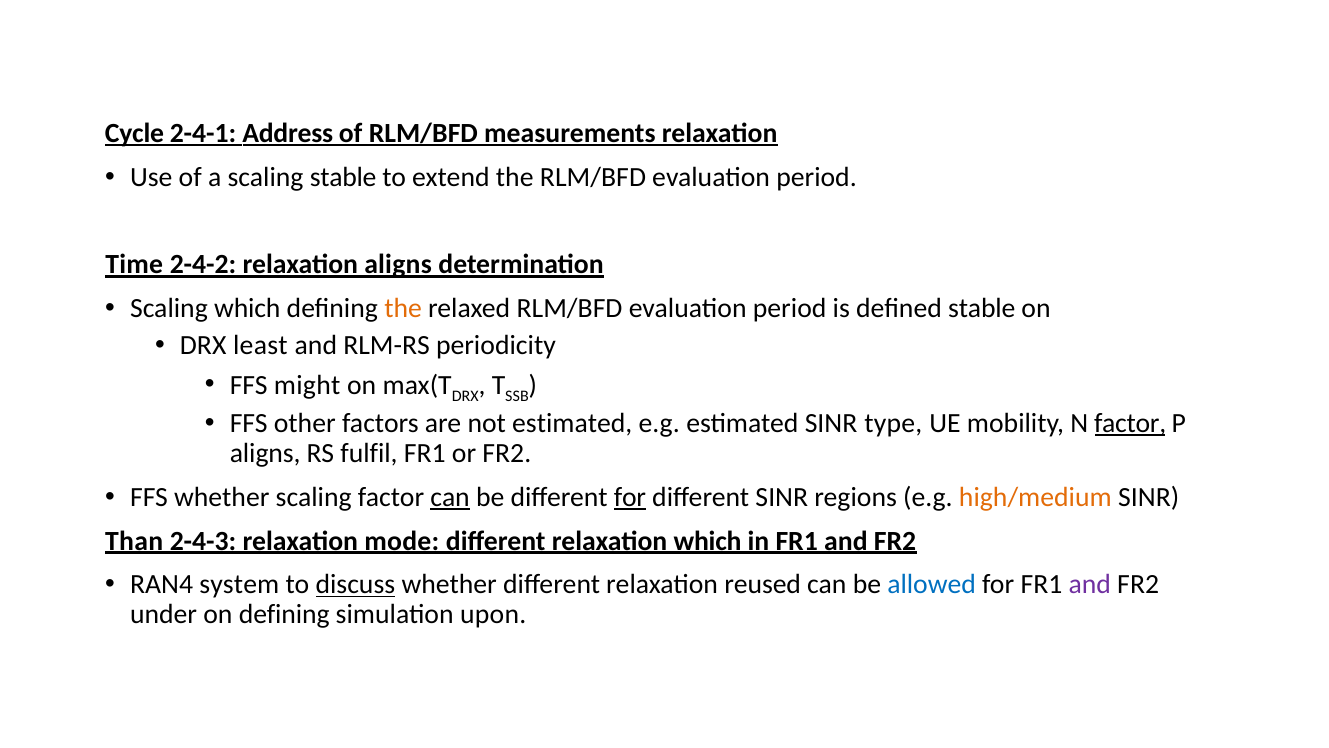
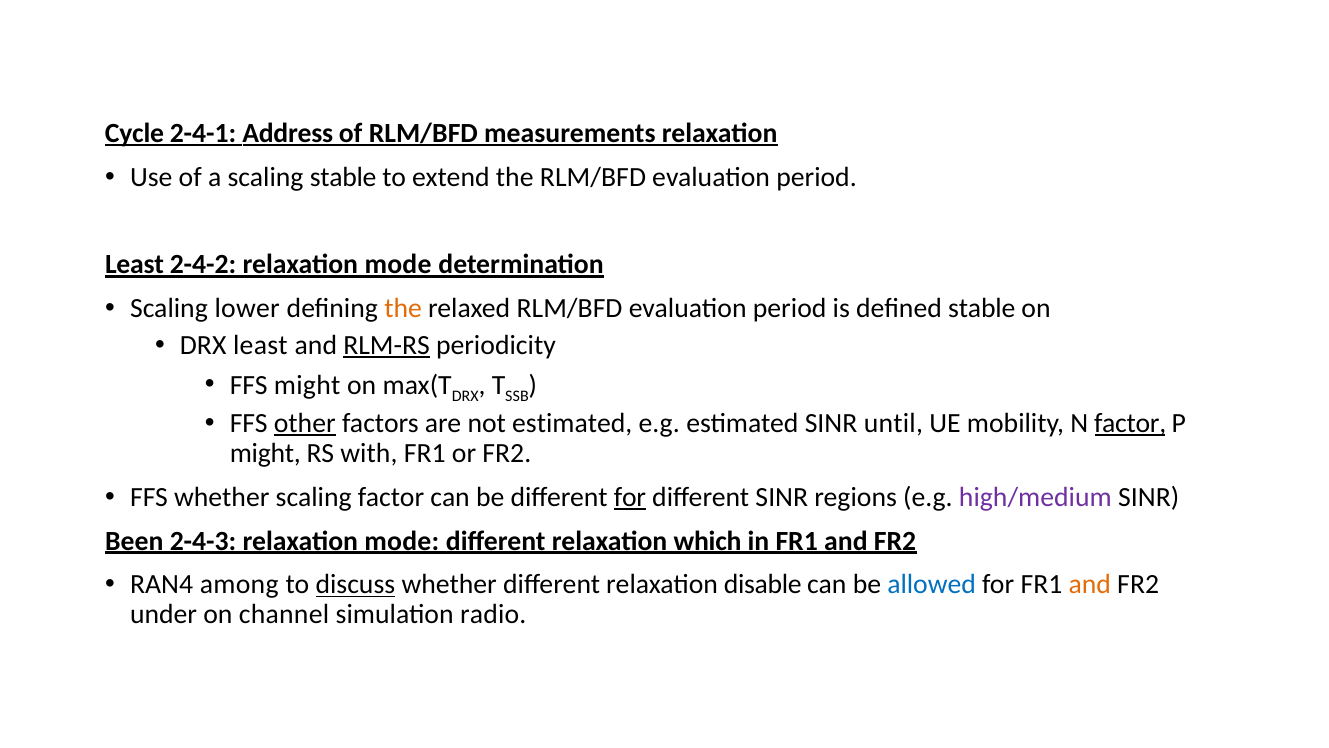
Time at (134, 265): Time -> Least
2-4-2 relaxation aligns: aligns -> mode
Scaling which: which -> lower
RLM-RS underline: none -> present
other underline: none -> present
type: type -> until
aligns at (265, 453): aligns -> might
fulfil: fulfil -> with
can at (450, 497) underline: present -> none
high/medium colour: orange -> purple
Than: Than -> Been
system: system -> among
reused: reused -> disable
and at (1090, 584) colour: purple -> orange
on defining: defining -> channel
upon: upon -> radio
